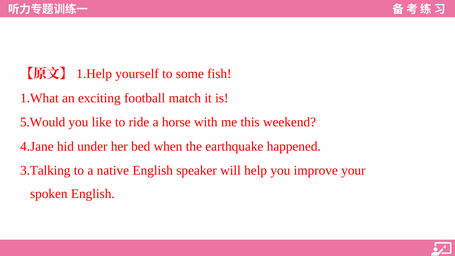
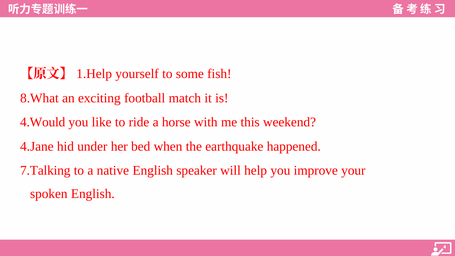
1.What: 1.What -> 8.What
5.Would: 5.Would -> 4.Would
3.Talking: 3.Talking -> 7.Talking
